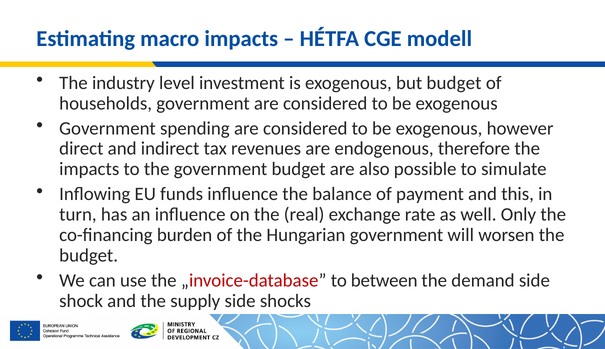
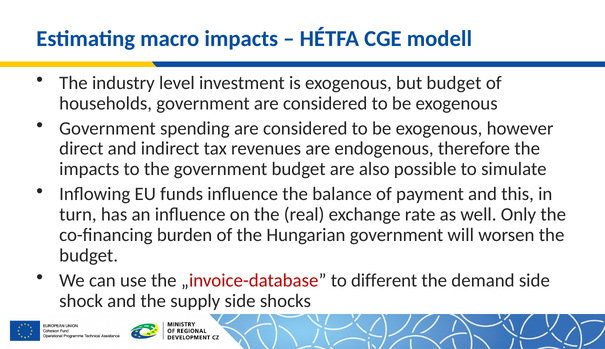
between: between -> different
